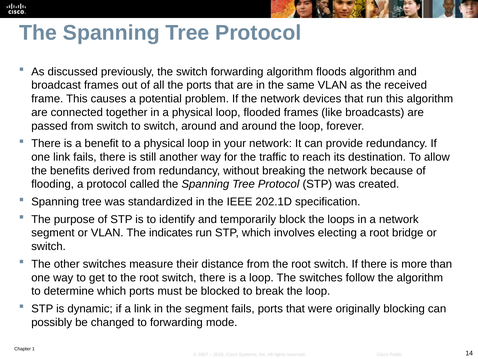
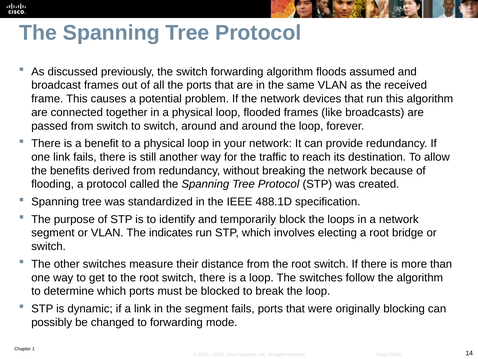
floods algorithm: algorithm -> assumed
202.1D: 202.1D -> 488.1D
